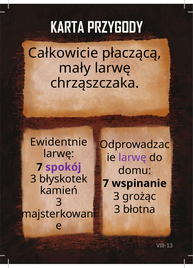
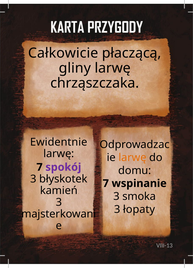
mały: mały -> gliny
larwę at (132, 158) colour: purple -> orange
grożąc: grożąc -> smoka
błotna: błotna -> łopaty
